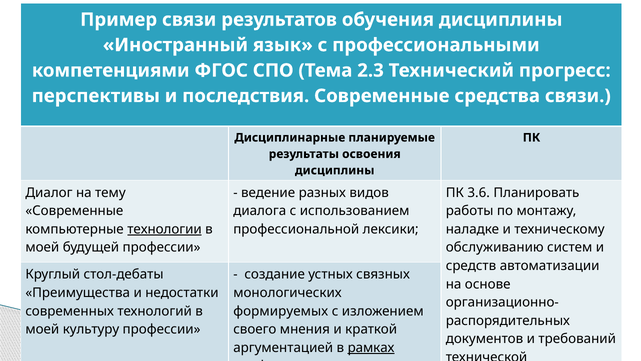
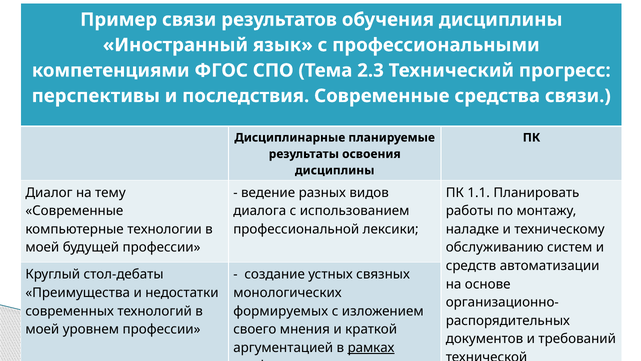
3.6: 3.6 -> 1.1
технологии underline: present -> none
культуру: культуру -> уровнем
